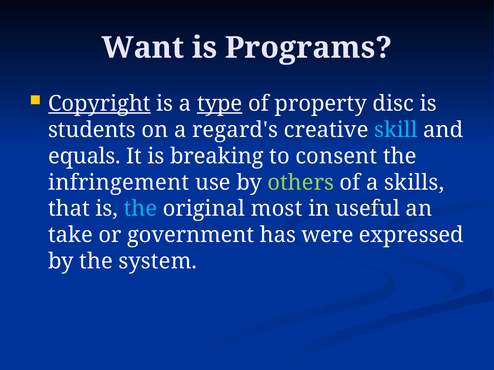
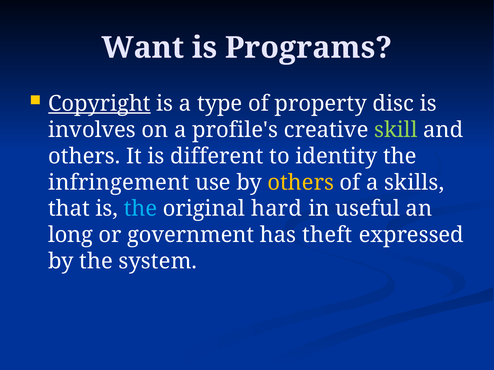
type underline: present -> none
students: students -> involves
regard's: regard's -> profile's
skill colour: light blue -> light green
equals at (84, 156): equals -> others
breaking: breaking -> different
consent: consent -> identity
others at (301, 183) colour: light green -> yellow
most: most -> hard
take: take -> long
were: were -> theft
